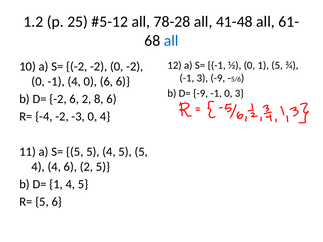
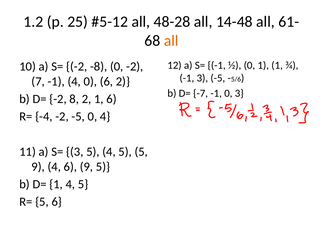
78-28: 78-28 -> 48-28
41-48: 41-48 -> 14-48
all at (171, 41) colour: blue -> orange
1 5: 5 -> 1
-2 -2: -2 -> -8
3 -9: -9 -> -5
0 at (38, 82): 0 -> 7
6 6: 6 -> 2
D= -9: -9 -> -7
-2 6: 6 -> 8
2 8: 8 -> 1
-2 -3: -3 -> -5
S= 5: 5 -> 3
4 at (38, 167): 4 -> 9
4 6 2: 2 -> 9
